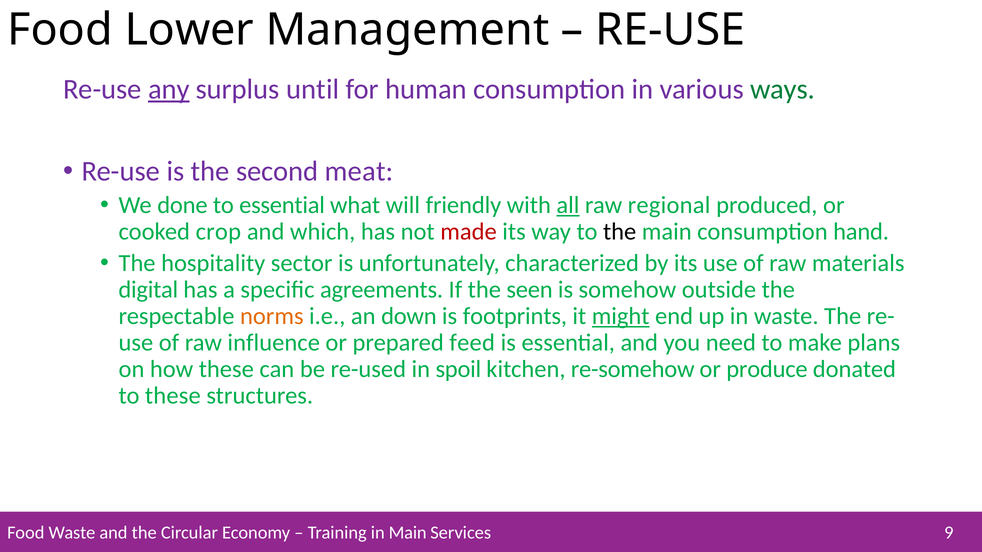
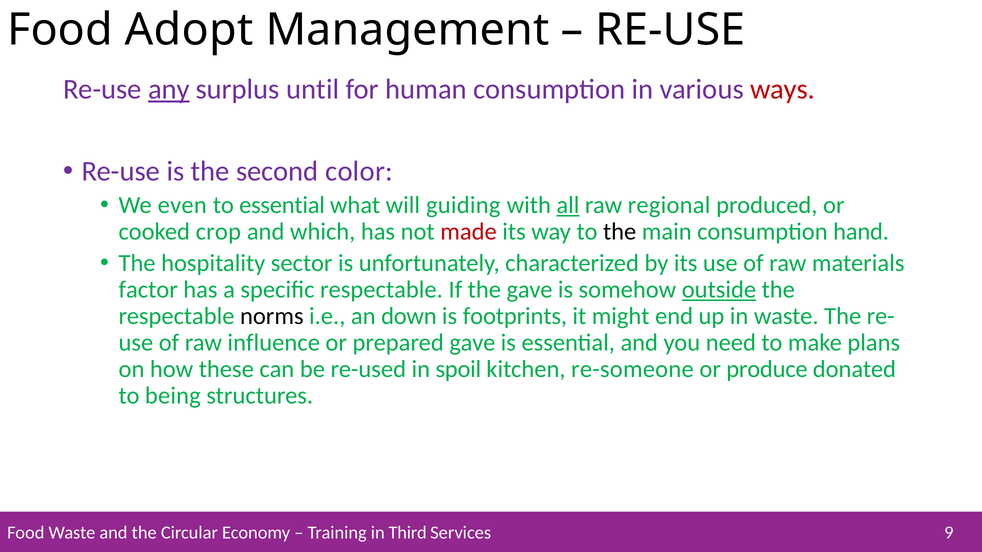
Lower: Lower -> Adopt
ways colour: green -> red
meat: meat -> color
done: done -> even
friendly: friendly -> guiding
digital: digital -> factor
specific agreements: agreements -> respectable
the seen: seen -> gave
outside underline: none -> present
norms colour: orange -> black
might underline: present -> none
prepared feed: feed -> gave
re-somehow: re-somehow -> re-someone
to these: these -> being
in Main: Main -> Third
